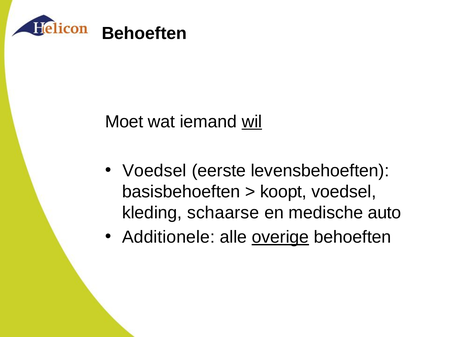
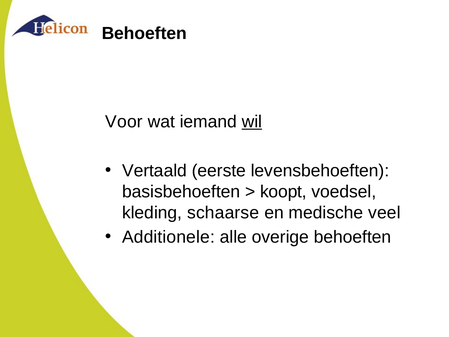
Moet: Moet -> Voor
Voedsel at (154, 171): Voedsel -> Vertaald
auto: auto -> veel
overige underline: present -> none
